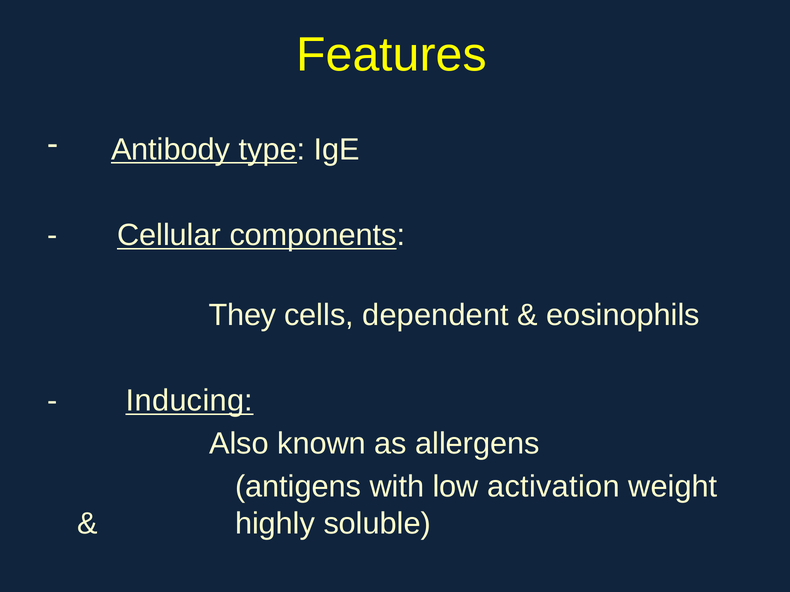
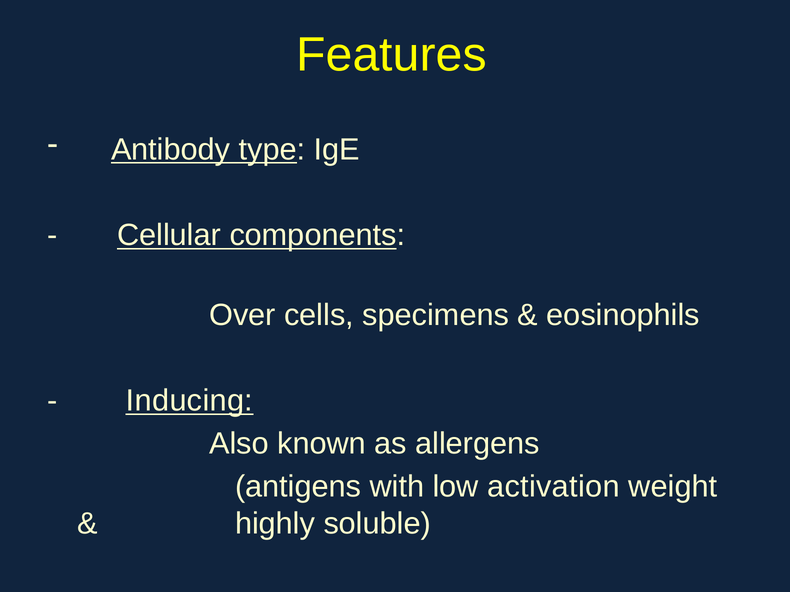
They: They -> Over
dependent: dependent -> specimens
